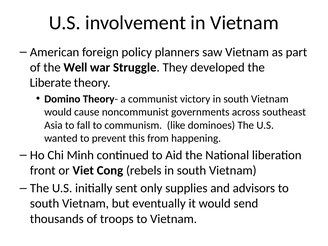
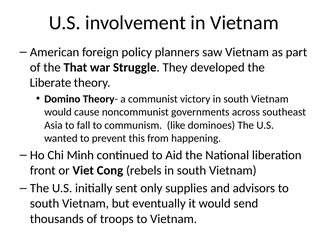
Well: Well -> That
